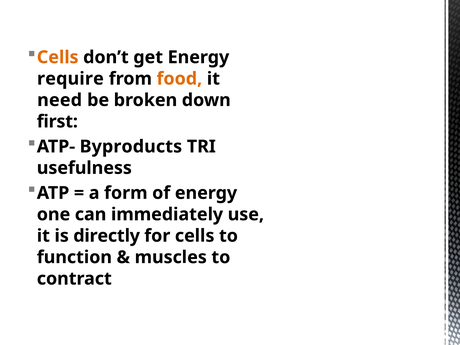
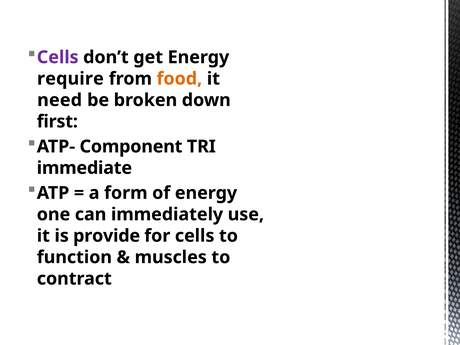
Cells at (58, 57) colour: orange -> purple
Byproducts: Byproducts -> Component
usefulness: usefulness -> immediate
directly: directly -> provide
